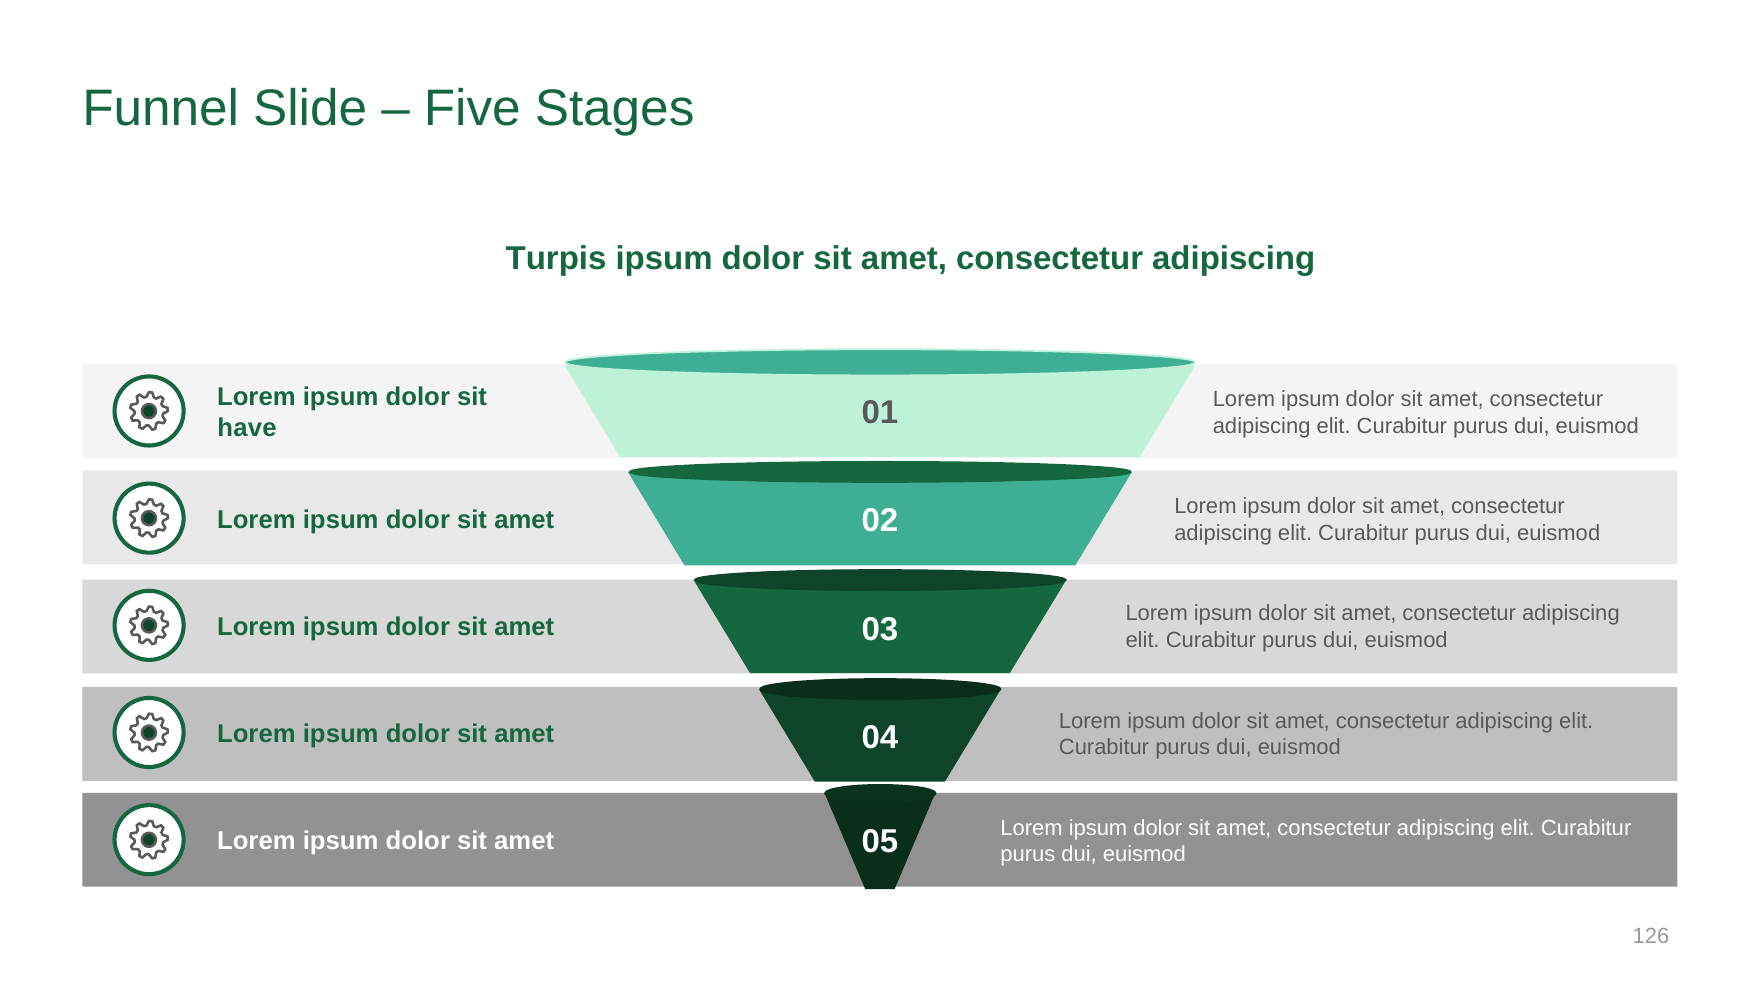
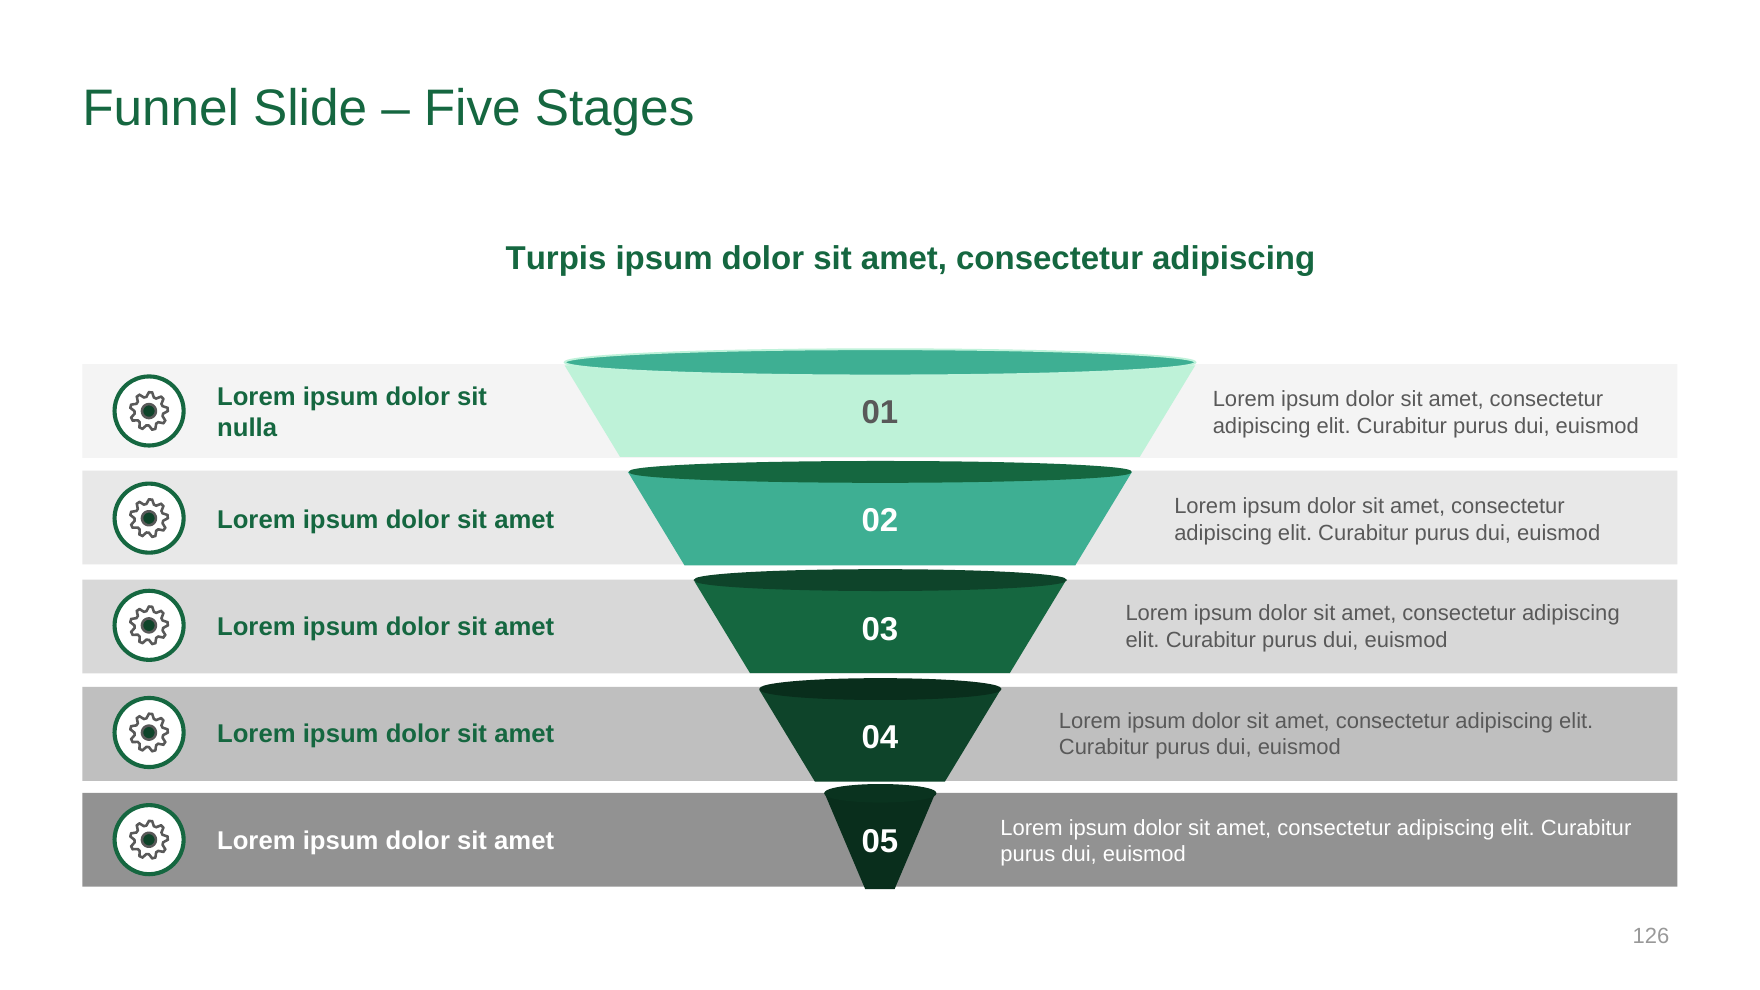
have: have -> nulla
